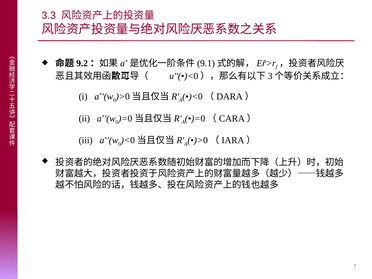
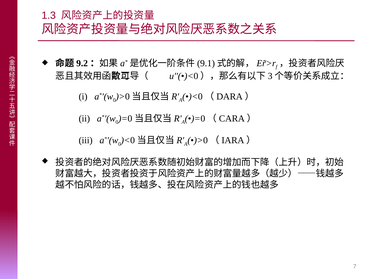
3.3: 3.3 -> 1.3
